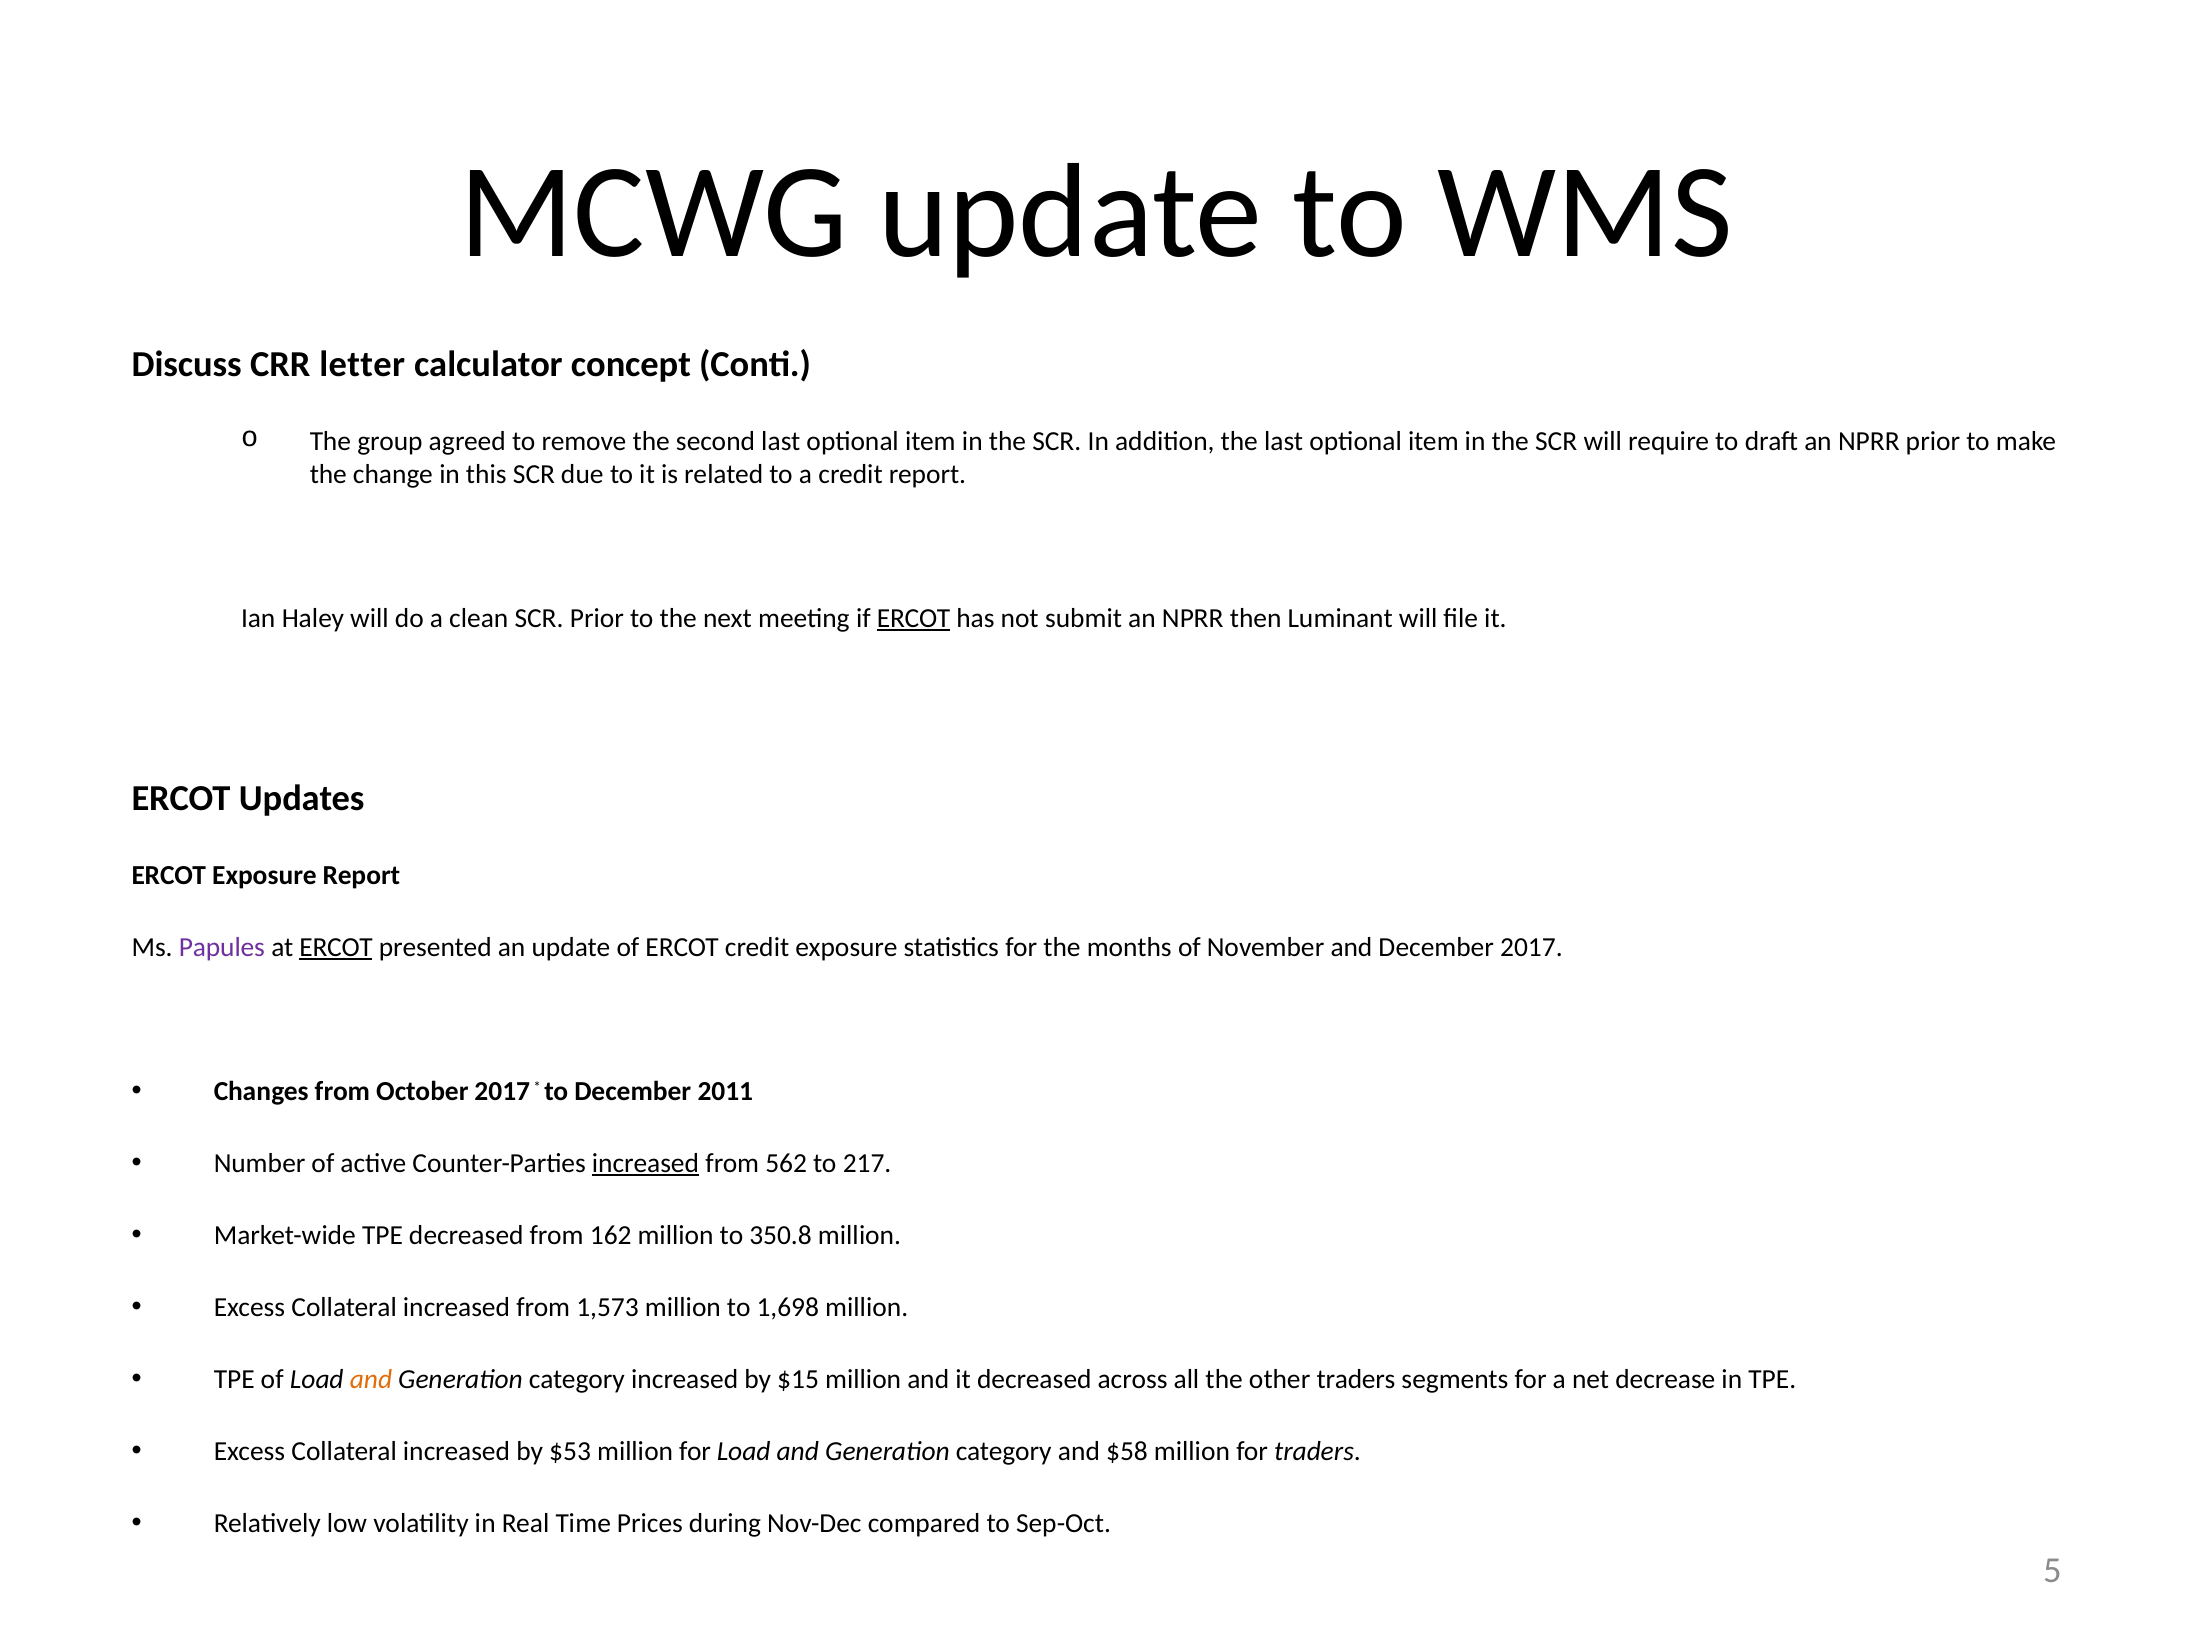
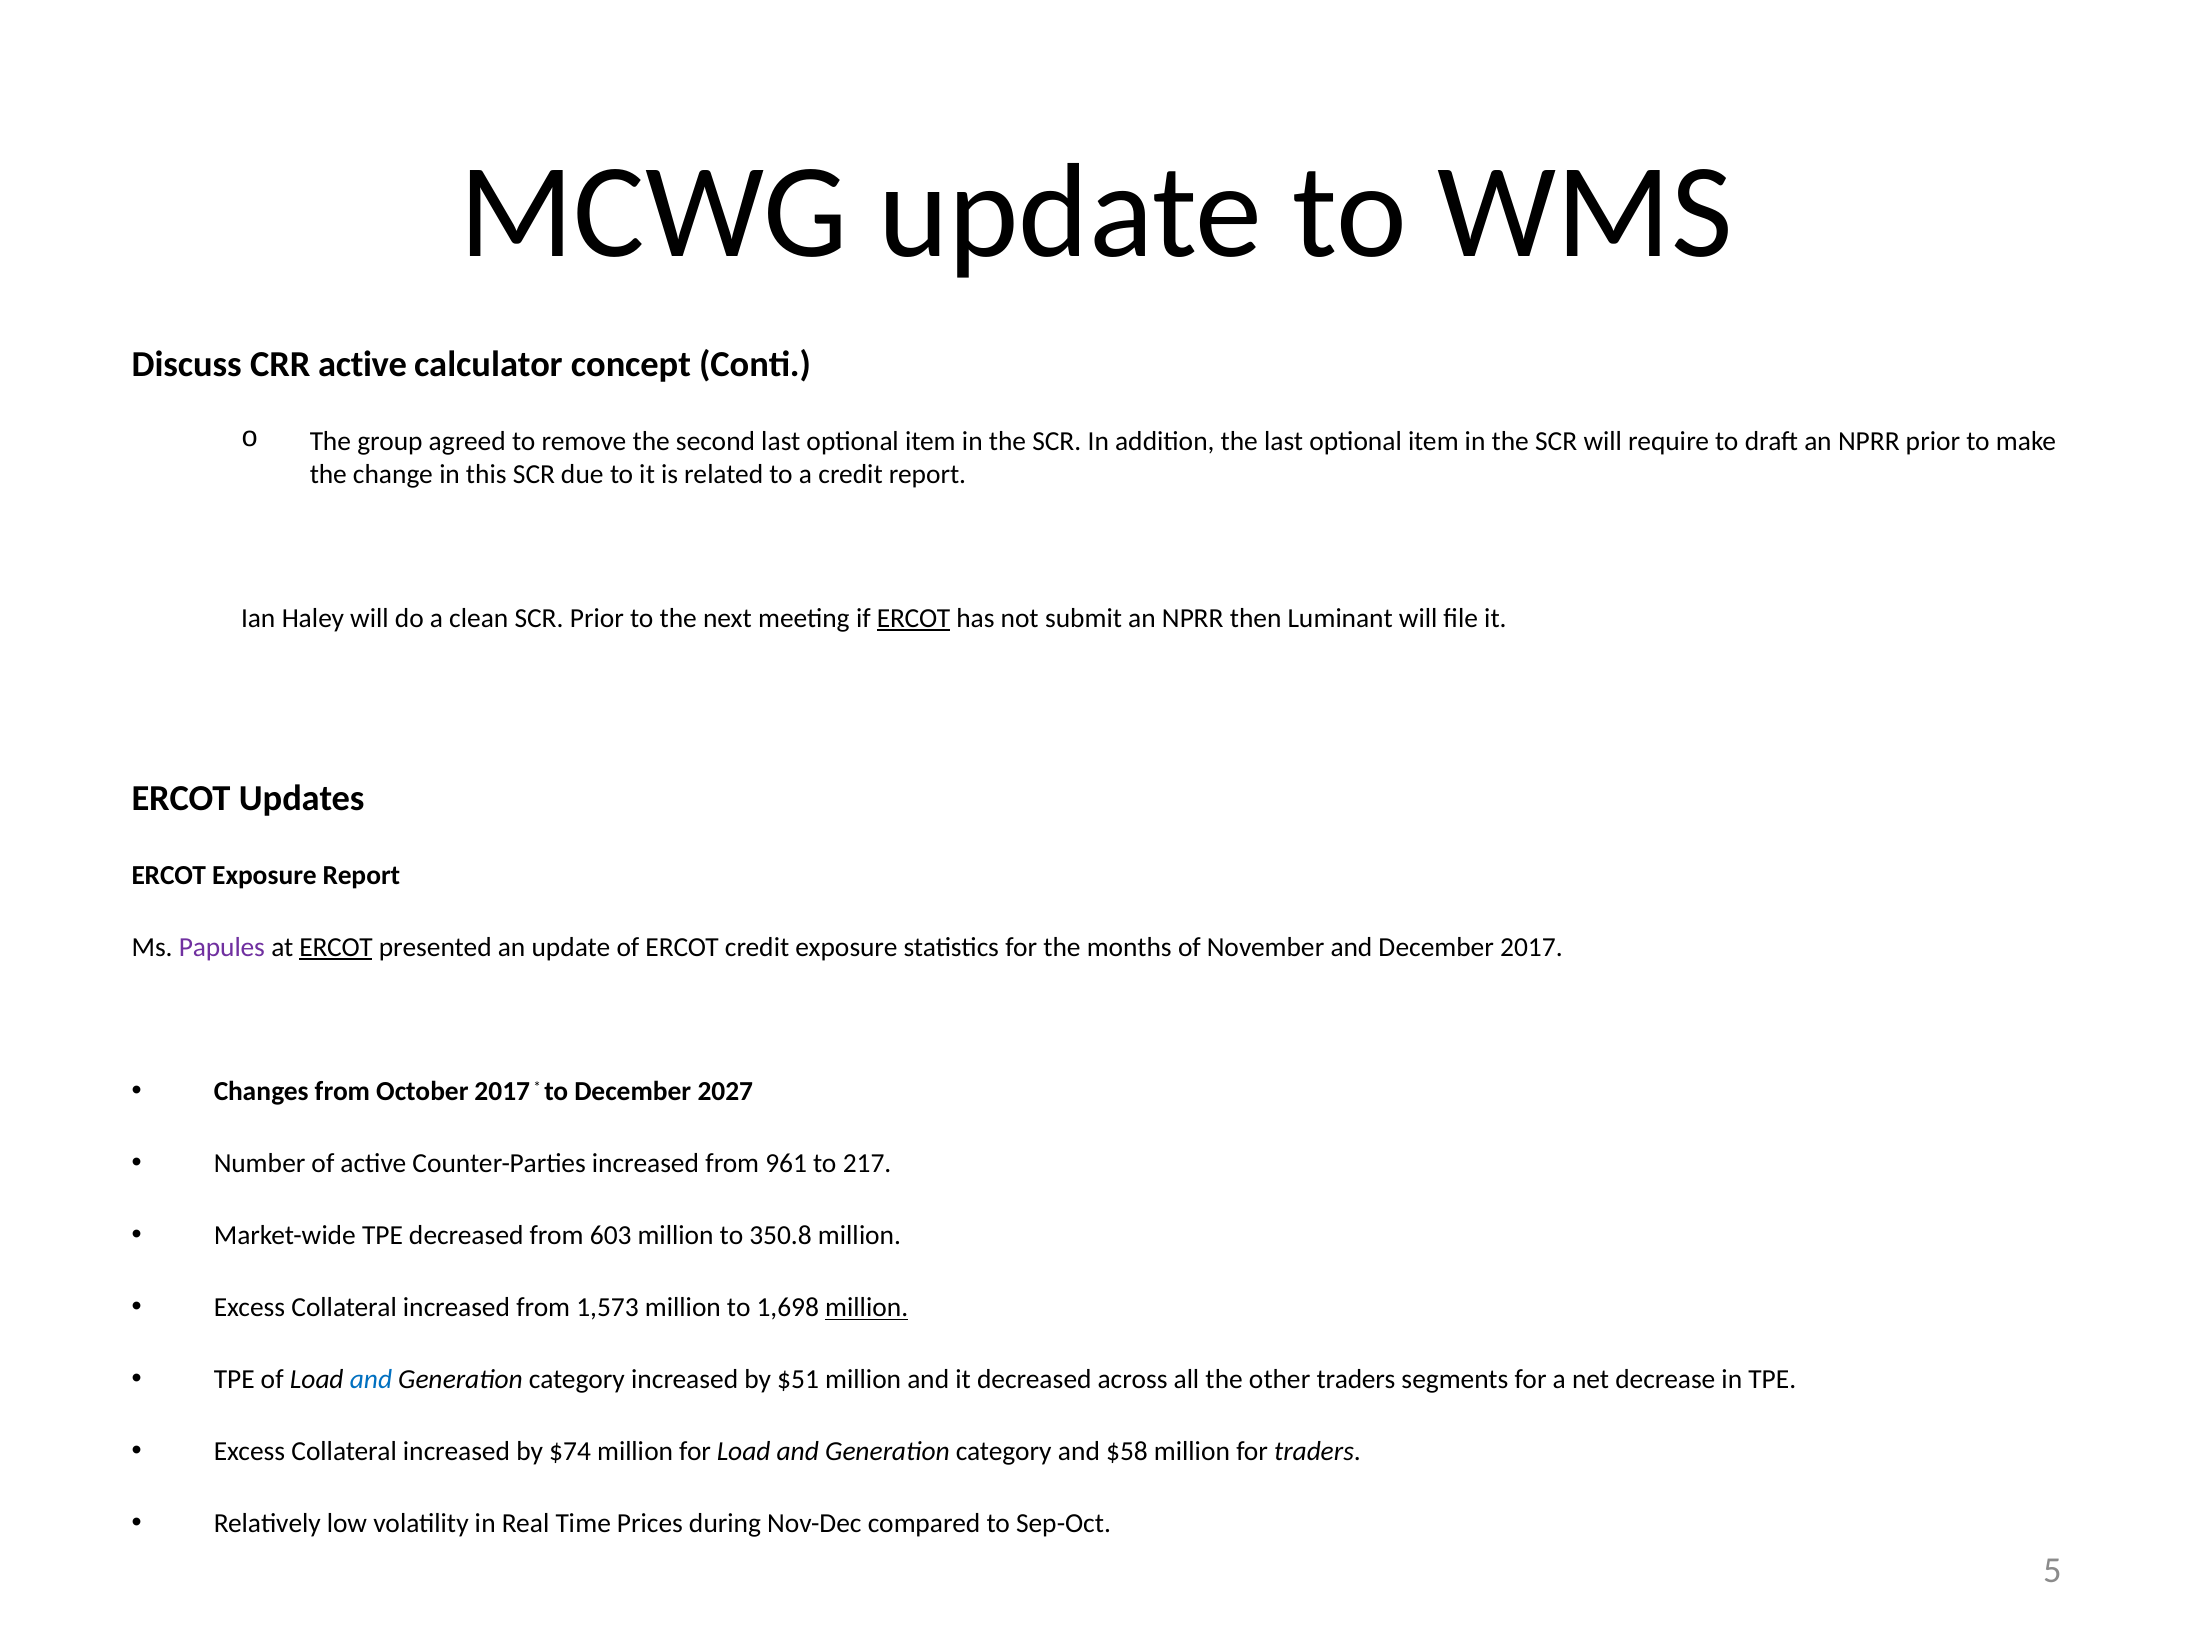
CRR letter: letter -> active
2011: 2011 -> 2027
increased at (645, 1163) underline: present -> none
562: 562 -> 961
162: 162 -> 603
million at (867, 1307) underline: none -> present
and at (371, 1379) colour: orange -> blue
$15: $15 -> $51
$53: $53 -> $74
